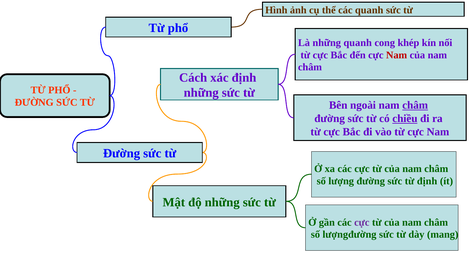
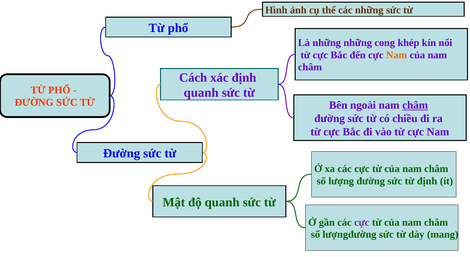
các quanh: quanh -> những
những quanh: quanh -> những
Nam at (397, 55) colour: red -> orange
những at (201, 93): những -> quanh
chiều underline: present -> none
độ những: những -> quanh
